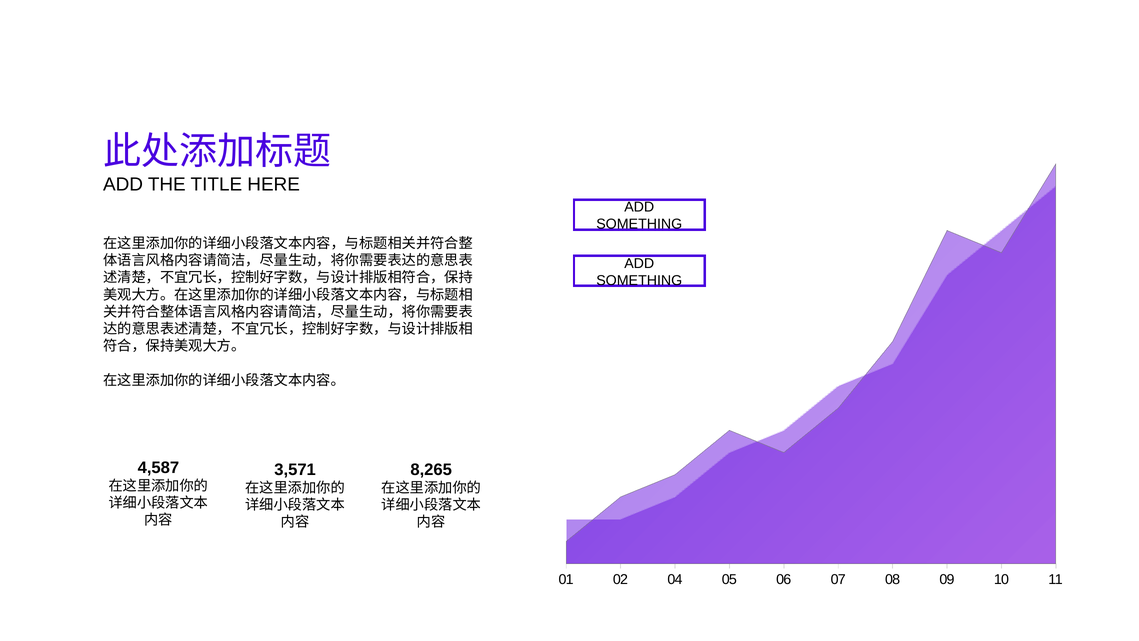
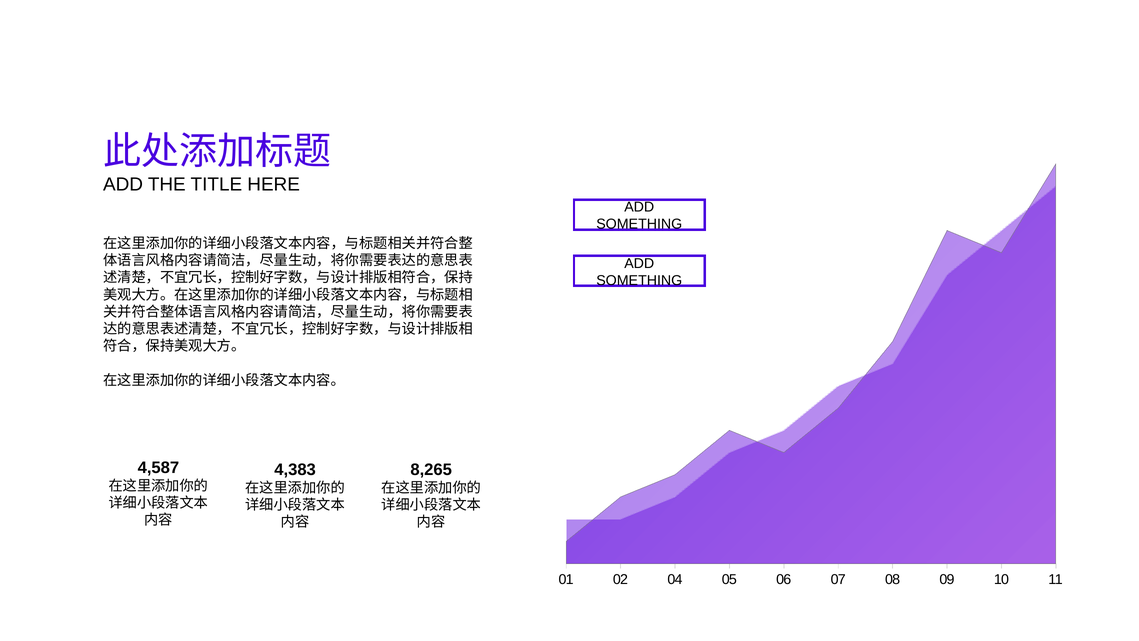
3,571: 3,571 -> 4,383
